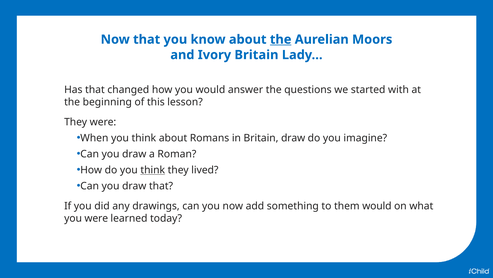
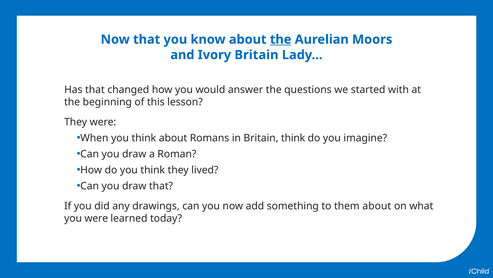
Britain draw: draw -> think
think at (153, 170) underline: present -> none
them would: would -> about
